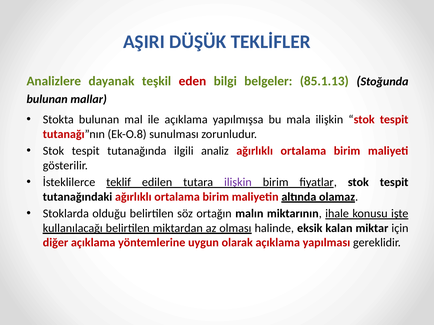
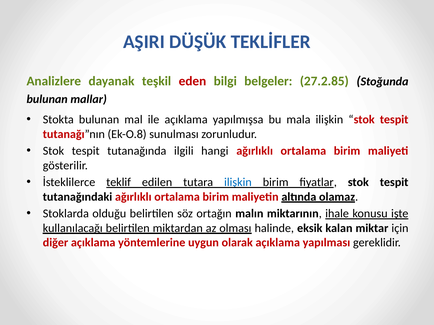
85.1.13: 85.1.13 -> 27.2.85
analiz: analiz -> hangi
ilişkin at (238, 183) colour: purple -> blue
